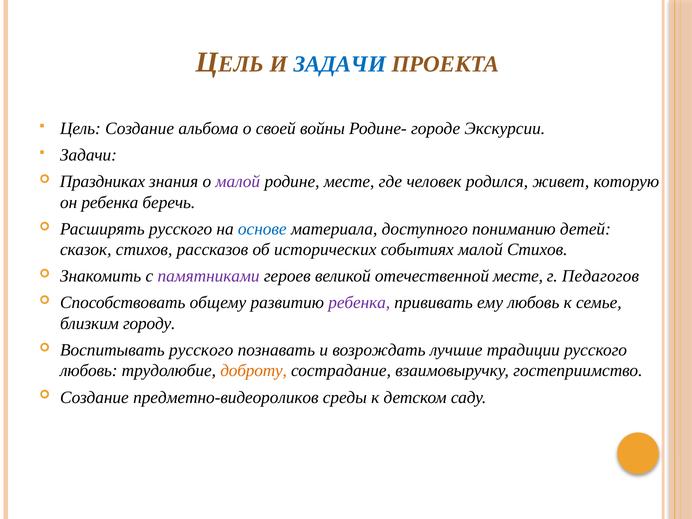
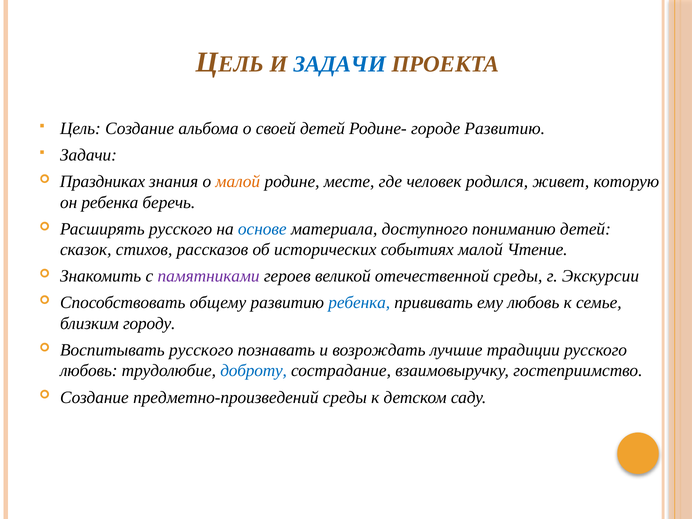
своей войны: войны -> детей
городе Экскурсии: Экскурсии -> Развитию
малой at (238, 182) colour: purple -> orange
малой Стихов: Стихов -> Чтение
отечественной месте: месте -> среды
Педагогов: Педагогов -> Экскурсии
ребенка at (359, 303) colour: purple -> blue
доброту colour: orange -> blue
предметно-видеороликов: предметно-видеороликов -> предметно-произведений
